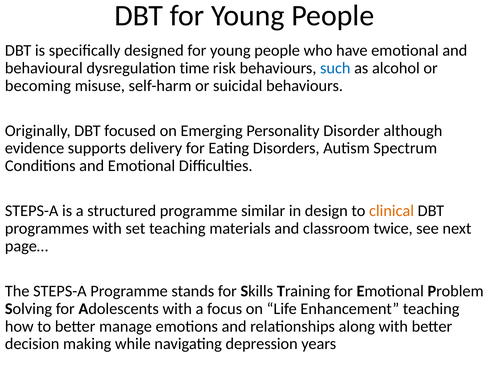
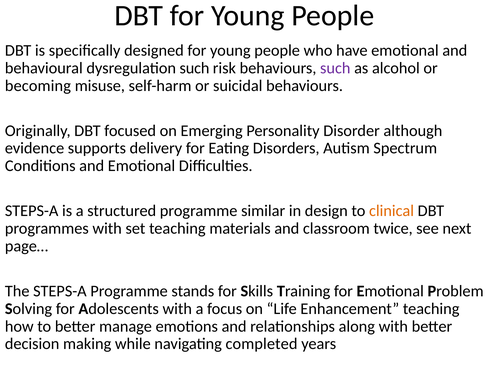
dysregulation time: time -> such
such at (335, 68) colour: blue -> purple
depression: depression -> completed
